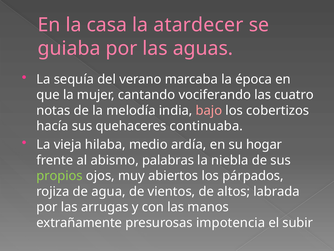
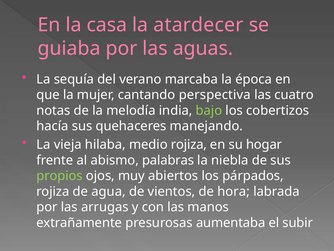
vociferando: vociferando -> perspectiva
bajo colour: pink -> light green
continuaba: continuaba -> manejando
medio ardía: ardía -> rojiza
altos: altos -> hora
impotencia: impotencia -> aumentaba
